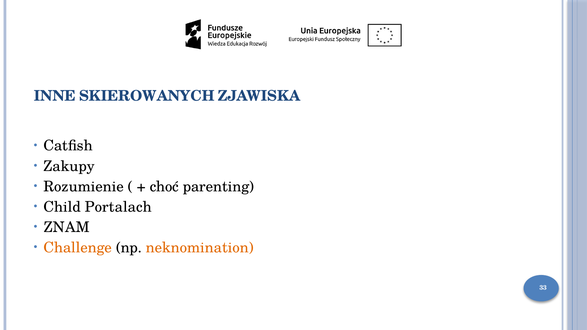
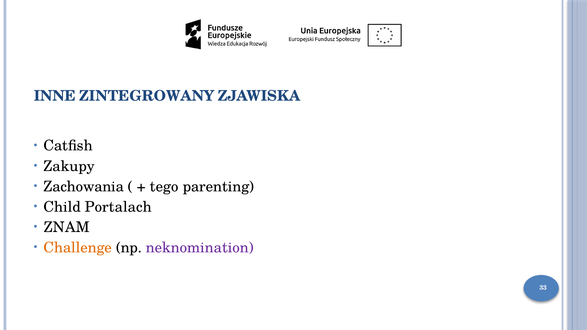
SKIEROWANYCH: SKIEROWANYCH -> ZINTEGROWANY
Rozumienie: Rozumienie -> Zachowania
choć: choć -> tego
neknomination colour: orange -> purple
